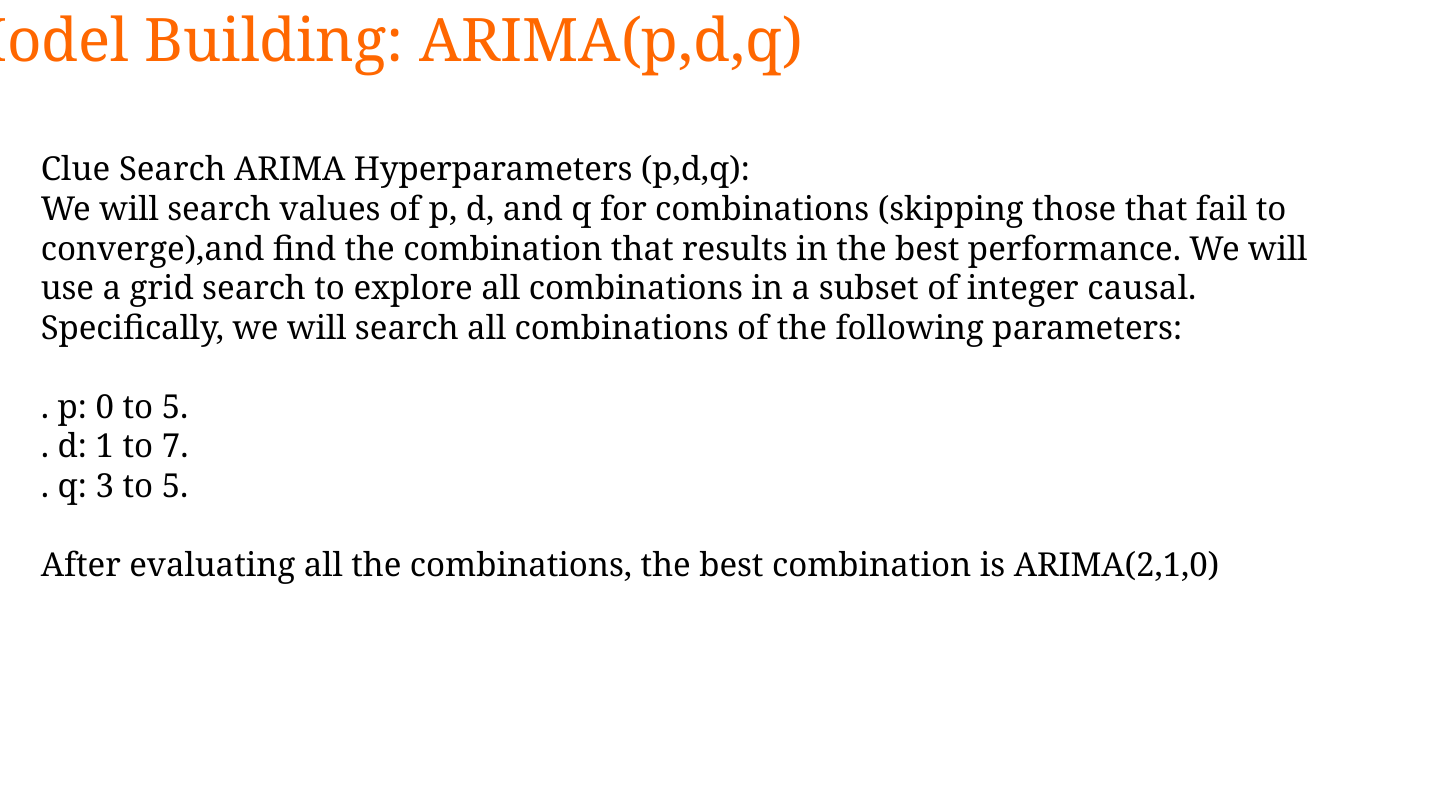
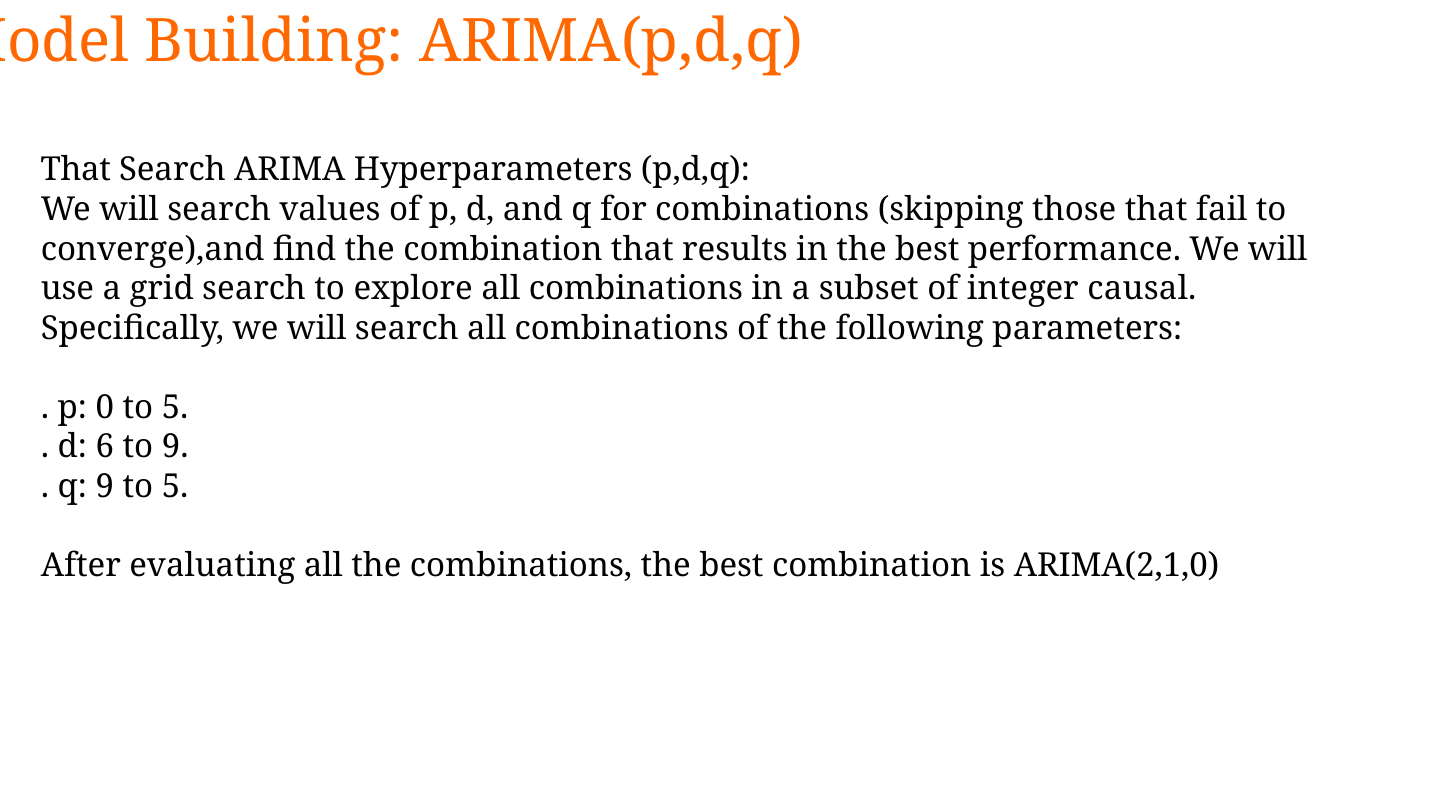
Clue at (76, 170): Clue -> That
1: 1 -> 6
to 7: 7 -> 9
q 3: 3 -> 9
